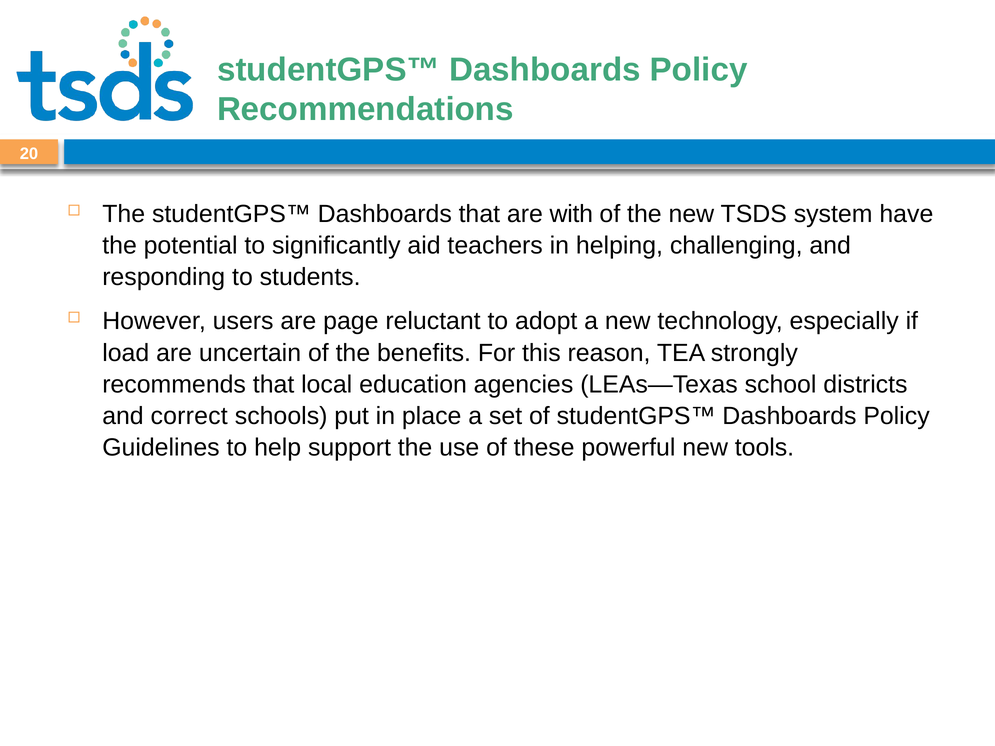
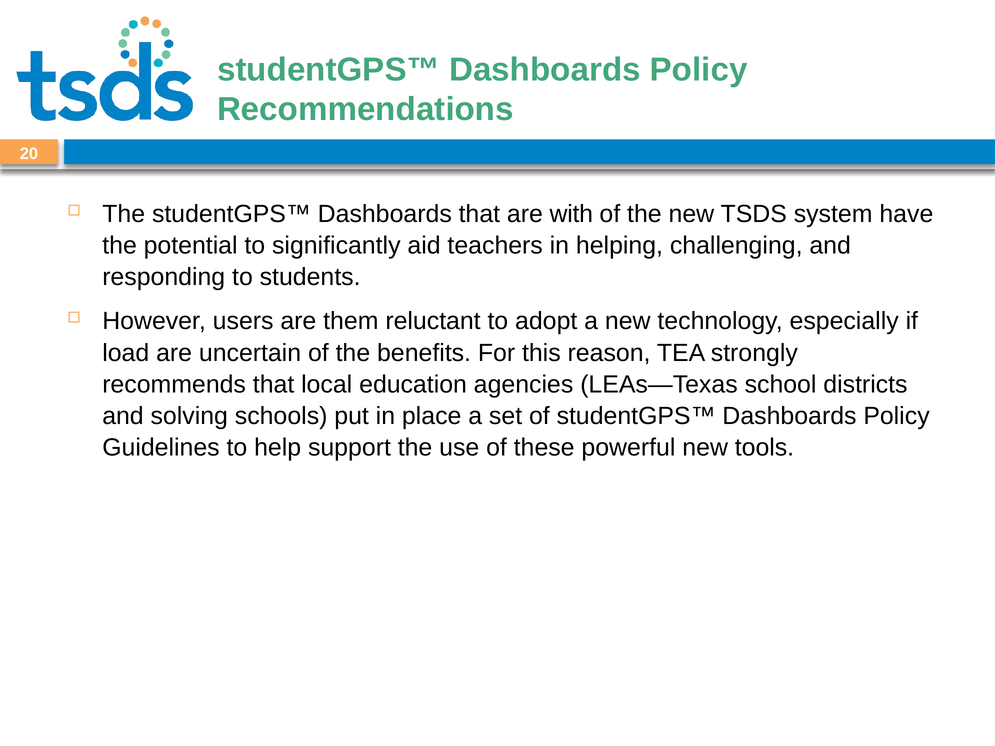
page: page -> them
correct: correct -> solving
